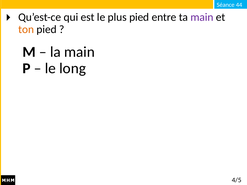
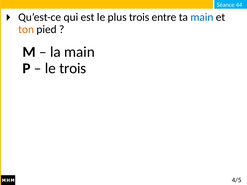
plus pied: pied -> trois
main at (202, 17) colour: purple -> blue
le long: long -> trois
